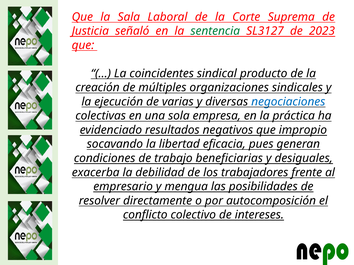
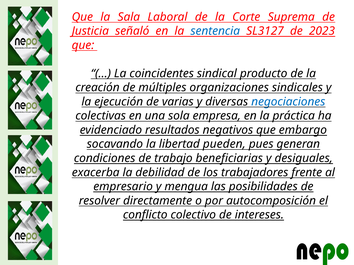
sentencia colour: green -> blue
impropio: impropio -> embargo
eficacia: eficacia -> pueden
